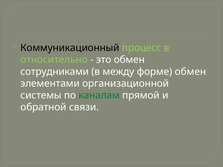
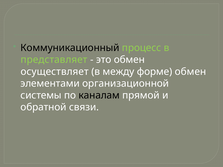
относительно: относительно -> представляет
сотрудниками: сотрудниками -> осуществляет
каналам colour: green -> black
